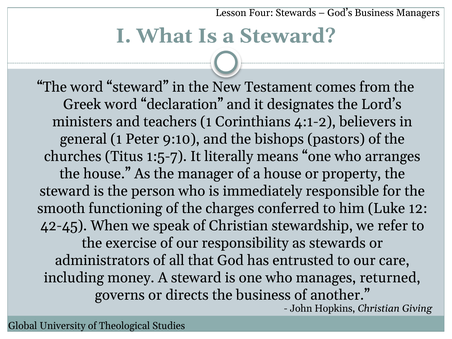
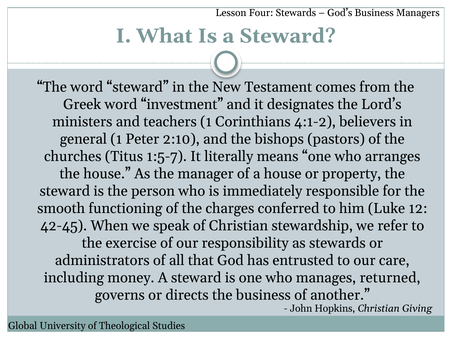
declaration: declaration -> investment
9:10: 9:10 -> 2:10
